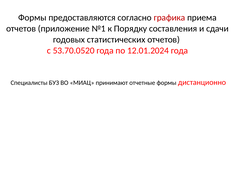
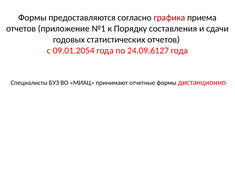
53.70.0520: 53.70.0520 -> 09.01.2054
12.01.2024: 12.01.2024 -> 24.09.6127
